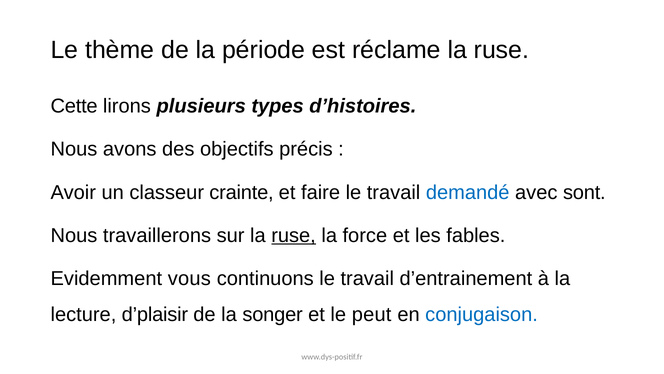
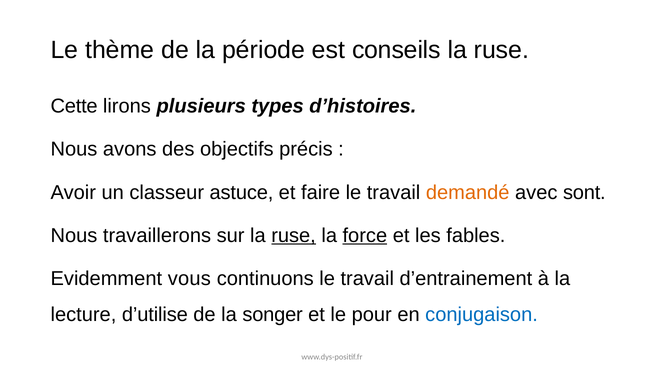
réclame: réclame -> conseils
crainte: crainte -> astuce
demandé colour: blue -> orange
force underline: none -> present
d’plaisir: d’plaisir -> d’utilise
peut: peut -> pour
